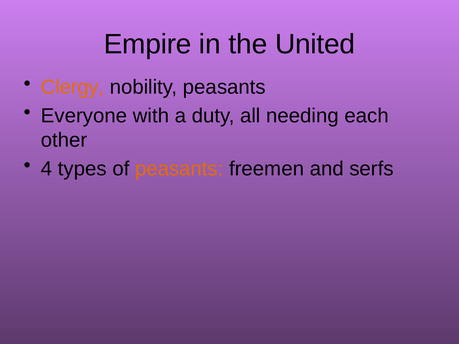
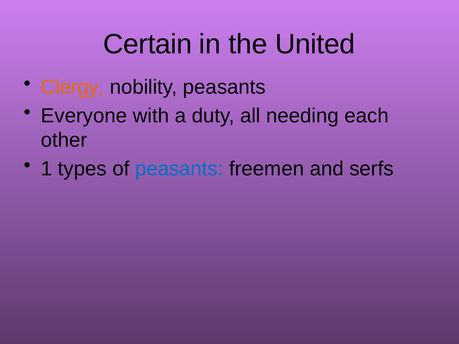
Empire: Empire -> Certain
4: 4 -> 1
peasants at (179, 169) colour: orange -> blue
